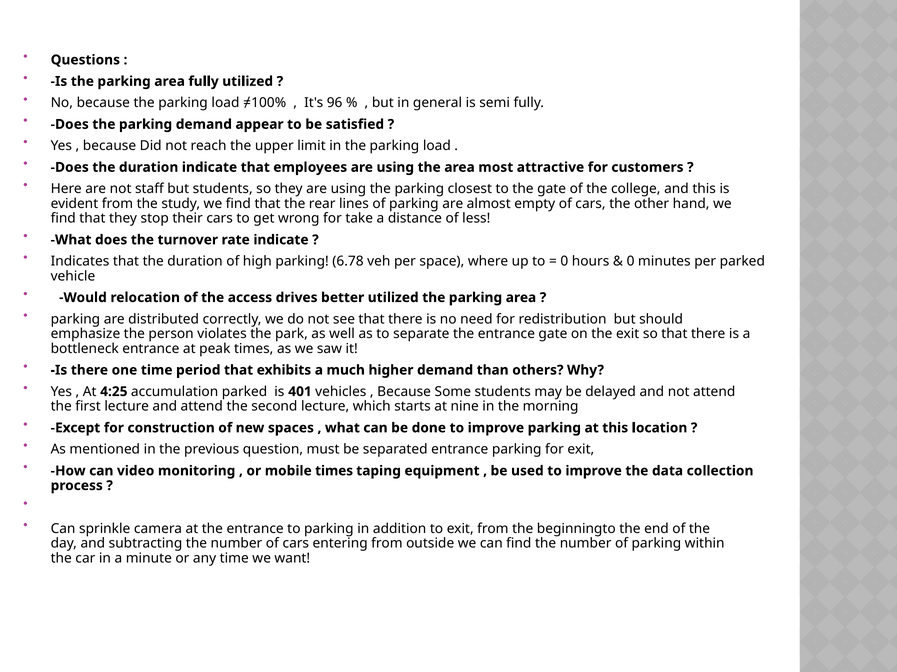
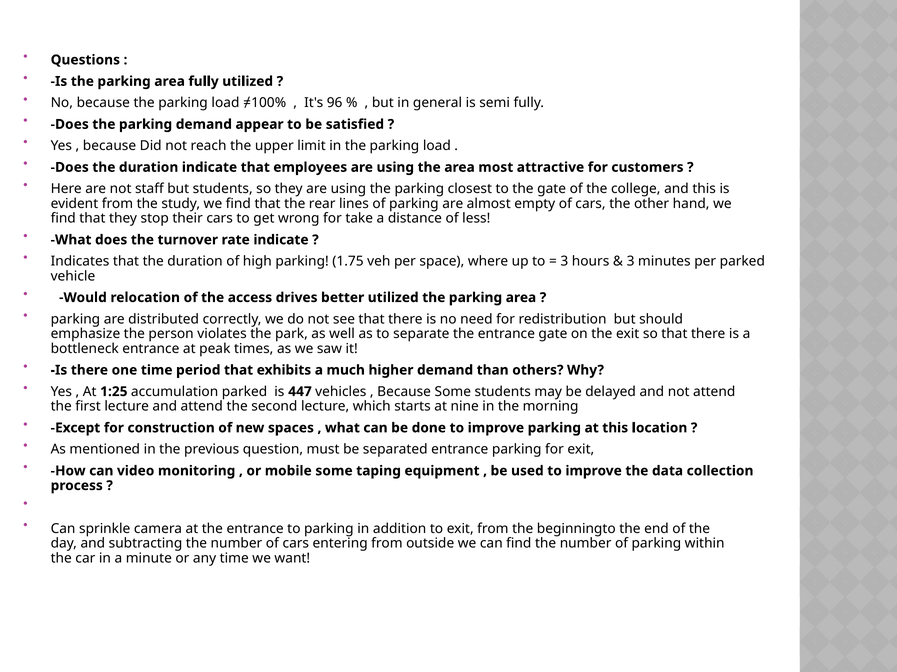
6.78: 6.78 -> 1.75
0 at (564, 262): 0 -> 3
0 at (631, 262): 0 -> 3
4:25: 4:25 -> 1:25
401: 401 -> 447
mobile times: times -> some
